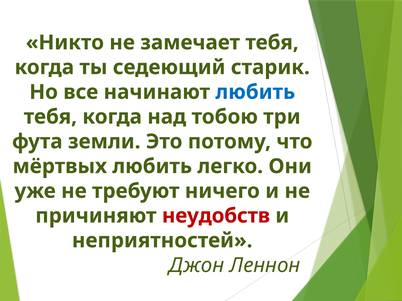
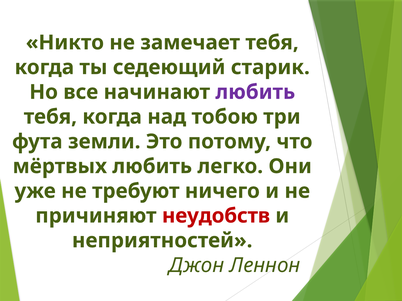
любить at (255, 92) colour: blue -> purple
